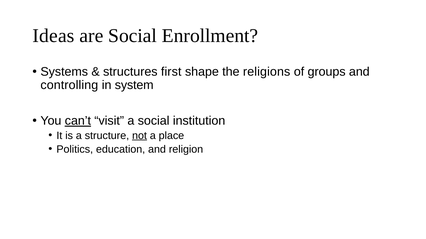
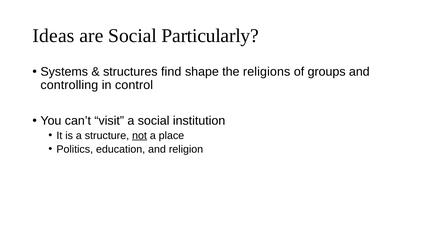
Enrollment: Enrollment -> Particularly
first: first -> find
system: system -> control
can’t underline: present -> none
